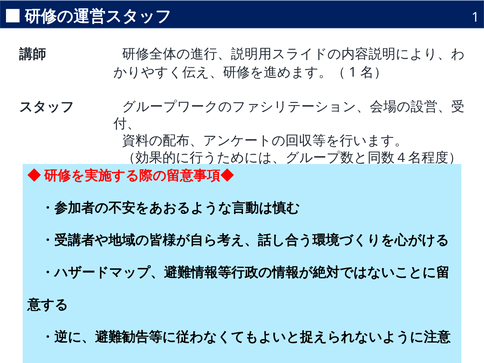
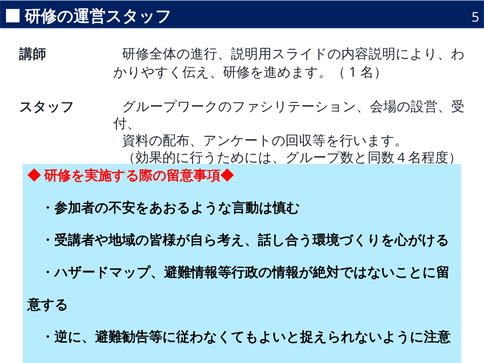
1 at (475, 17): 1 -> 5
